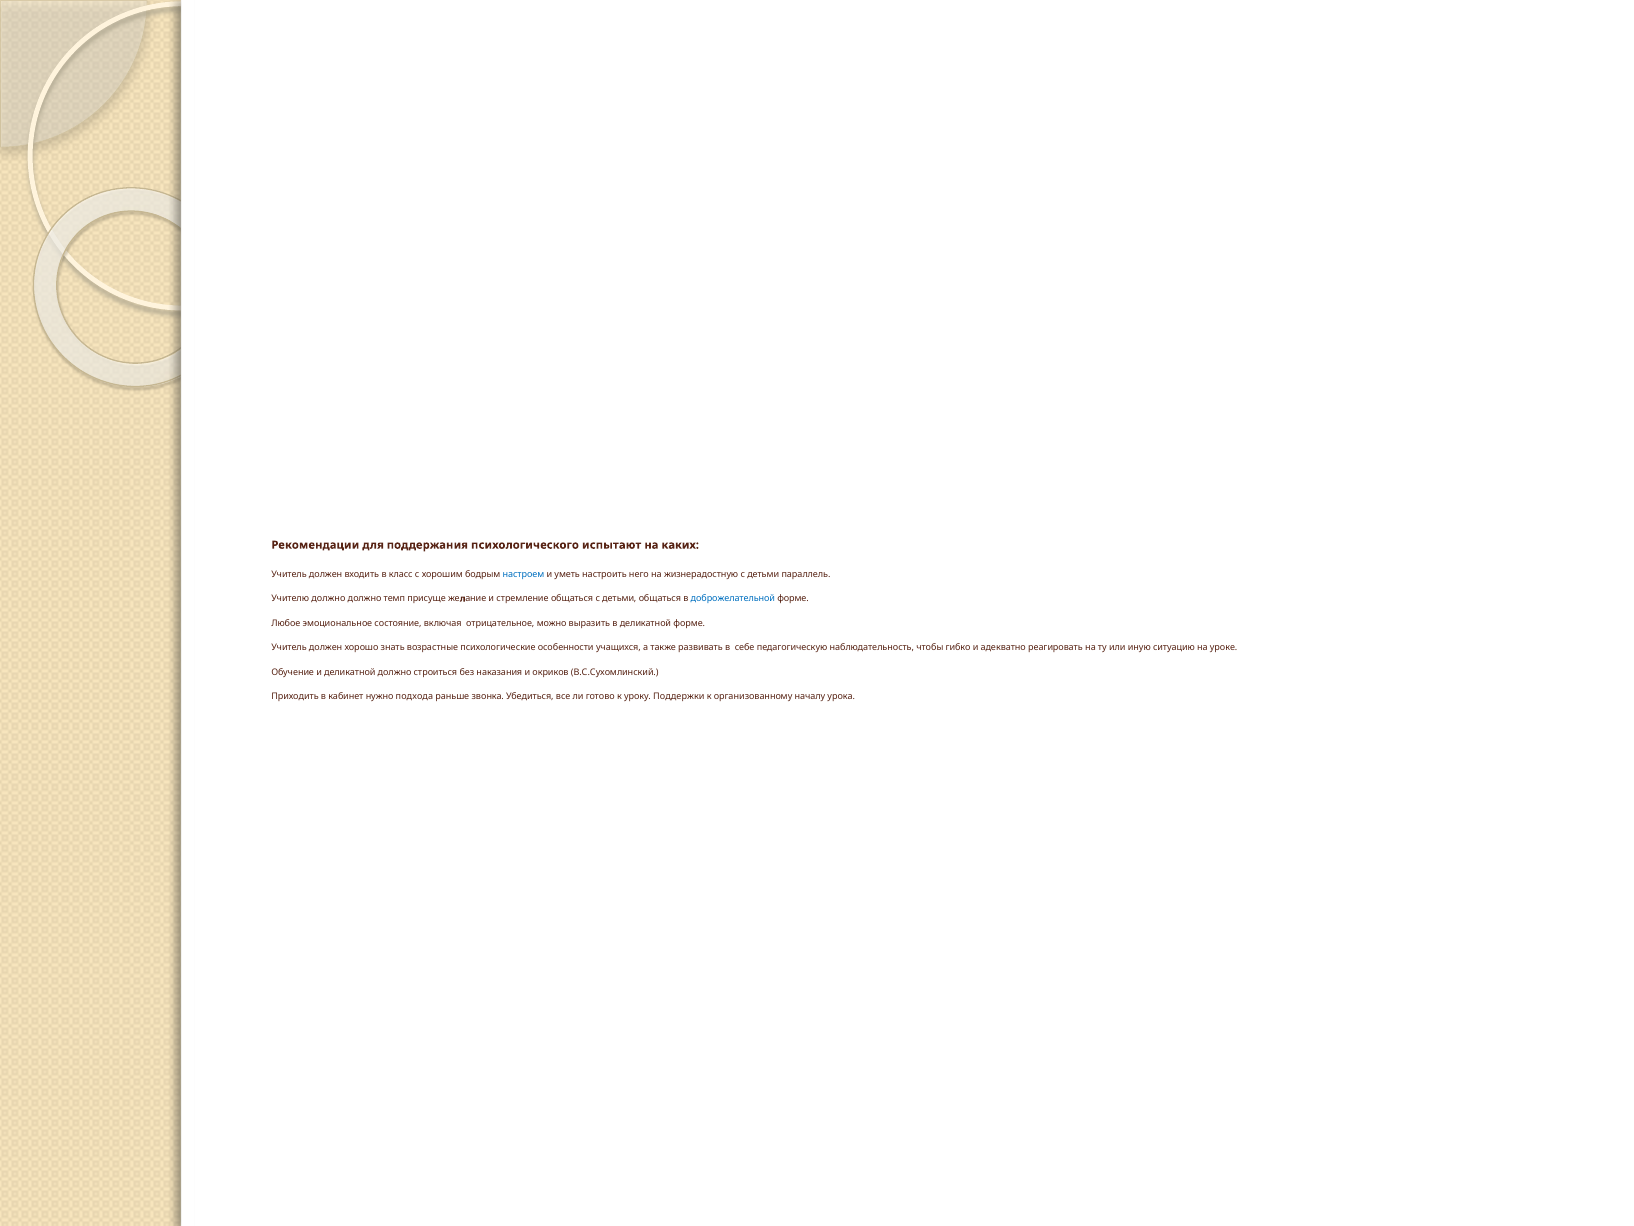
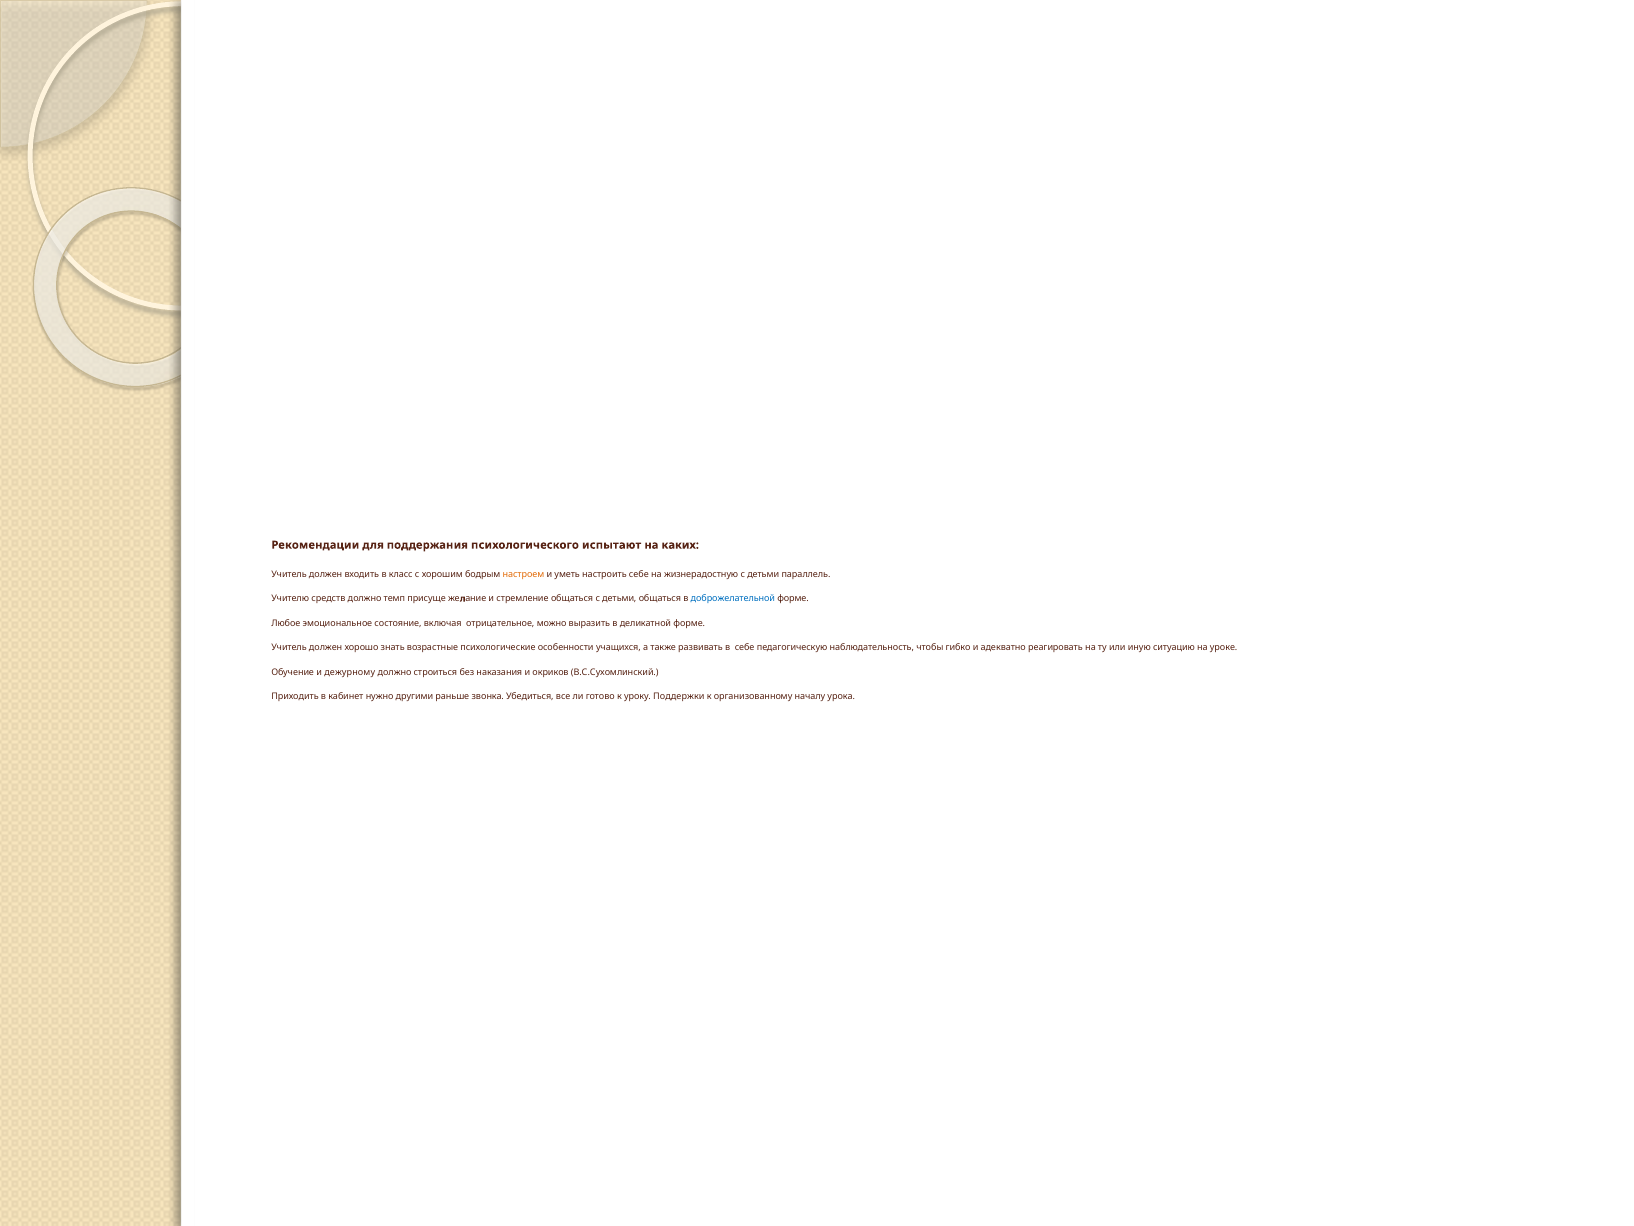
настроем colour: blue -> orange
настроить него: него -> себе
Учителю должно: должно -> средств
и деликатной: деликатной -> дежурному
подхода: подхода -> другими
